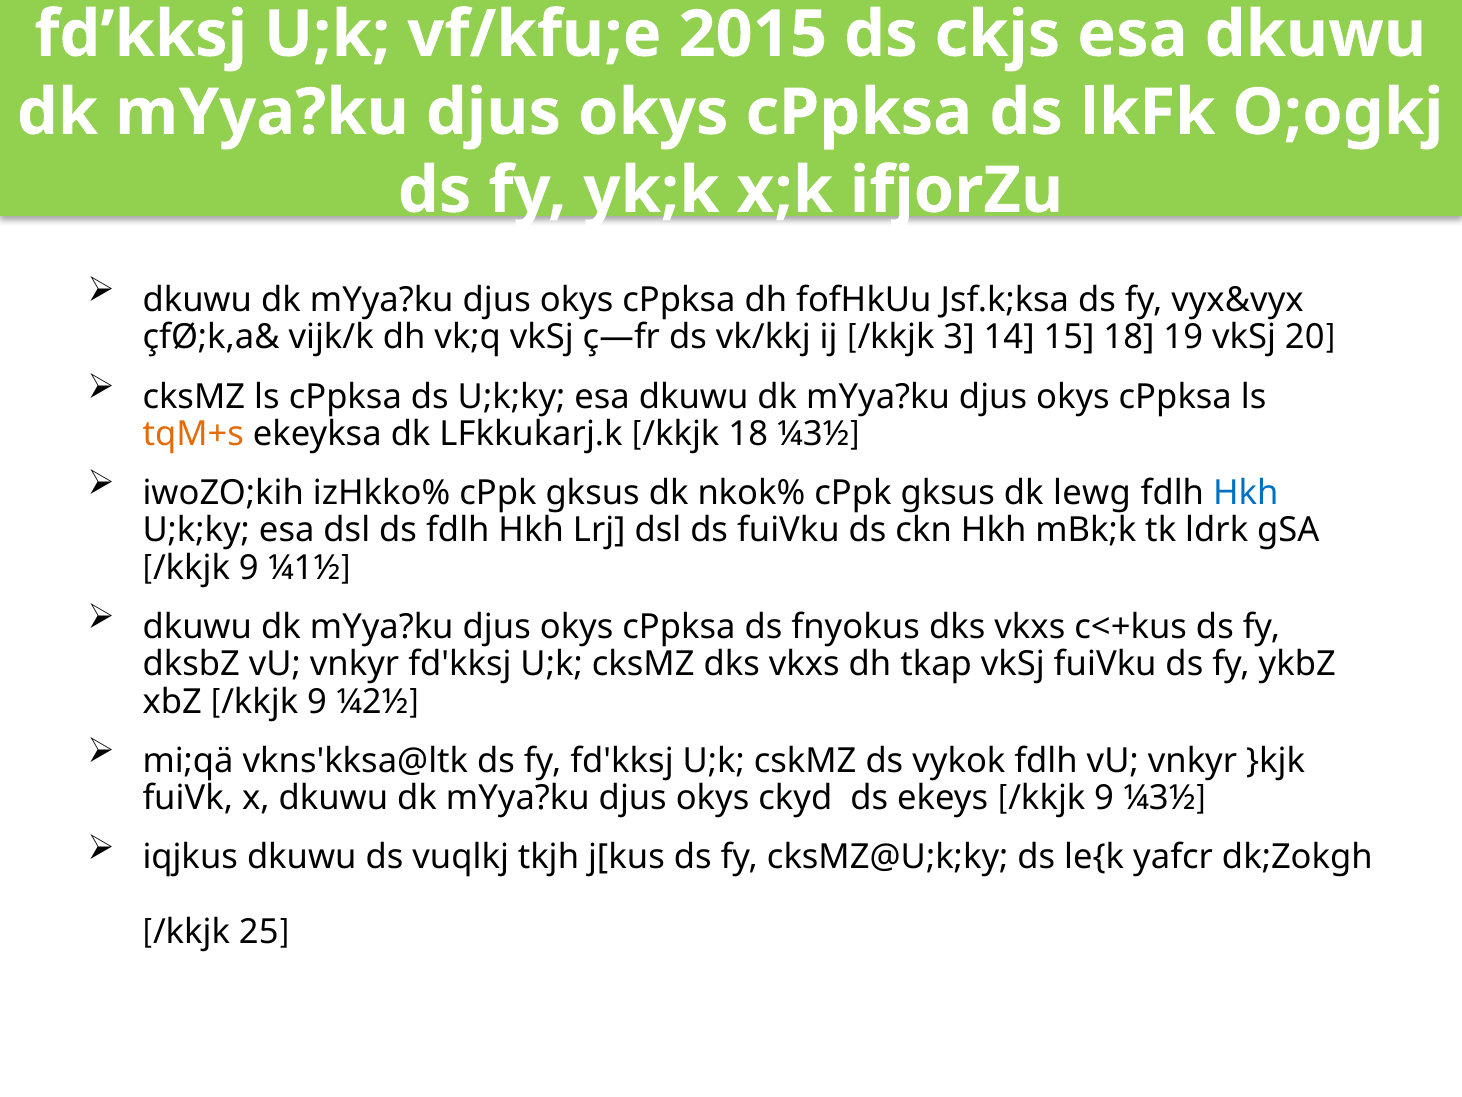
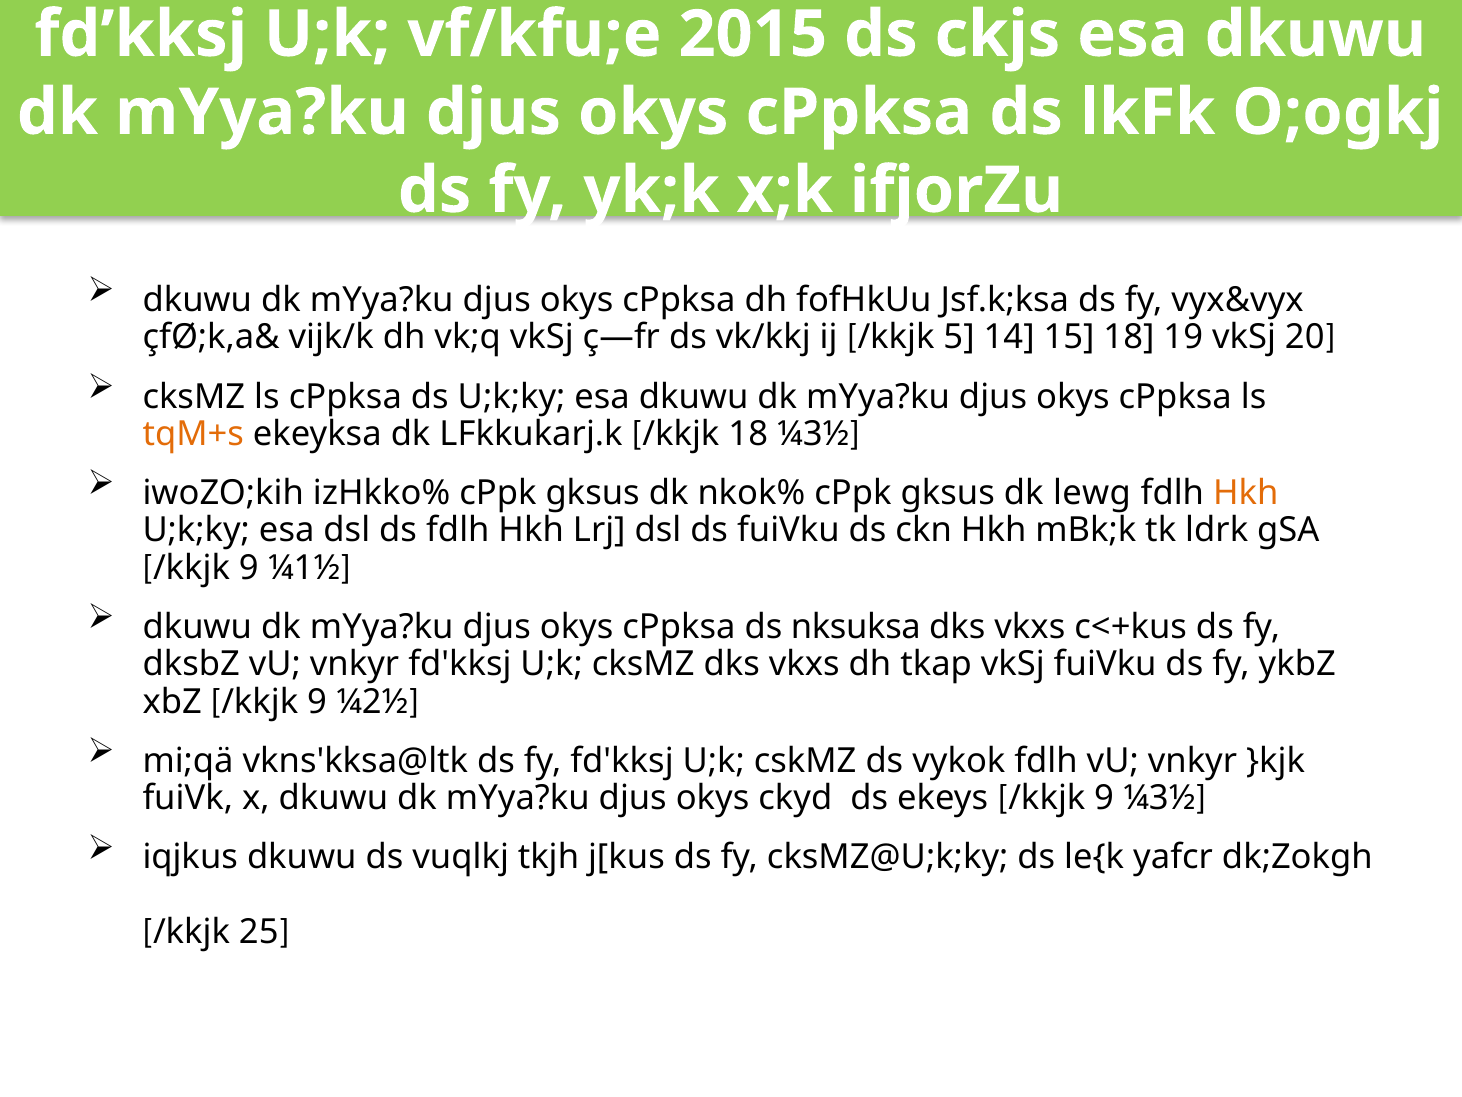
3: 3 -> 5
Hkh at (1246, 493) colour: blue -> orange
fnyokus: fnyokus -> nksuksa
